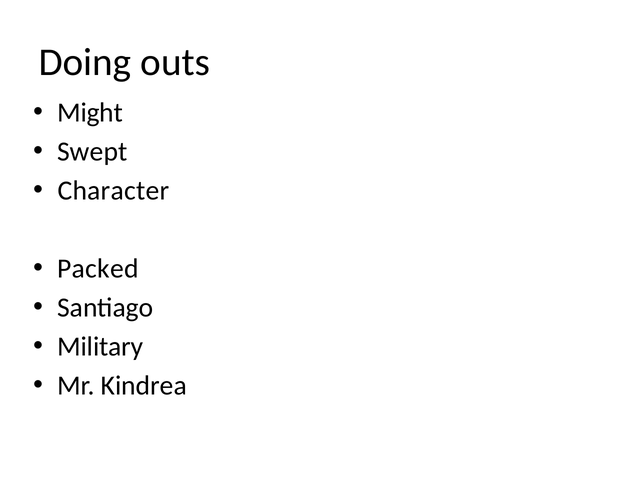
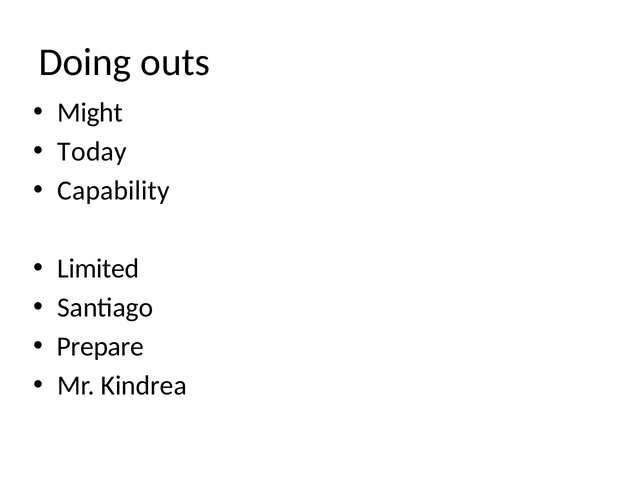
Swept: Swept -> Today
Character: Character -> Capability
Packed: Packed -> Limited
Military: Military -> Prepare
